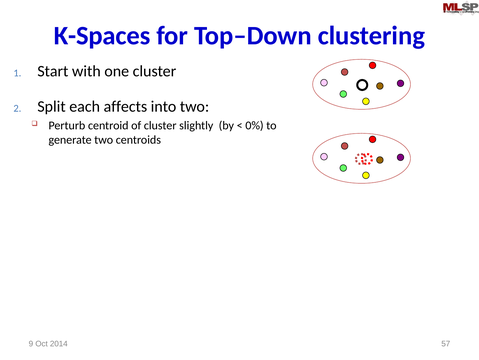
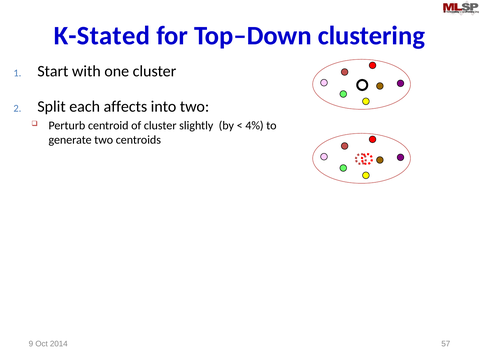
K-Spaces: K-Spaces -> K-Stated
0%: 0% -> 4%
